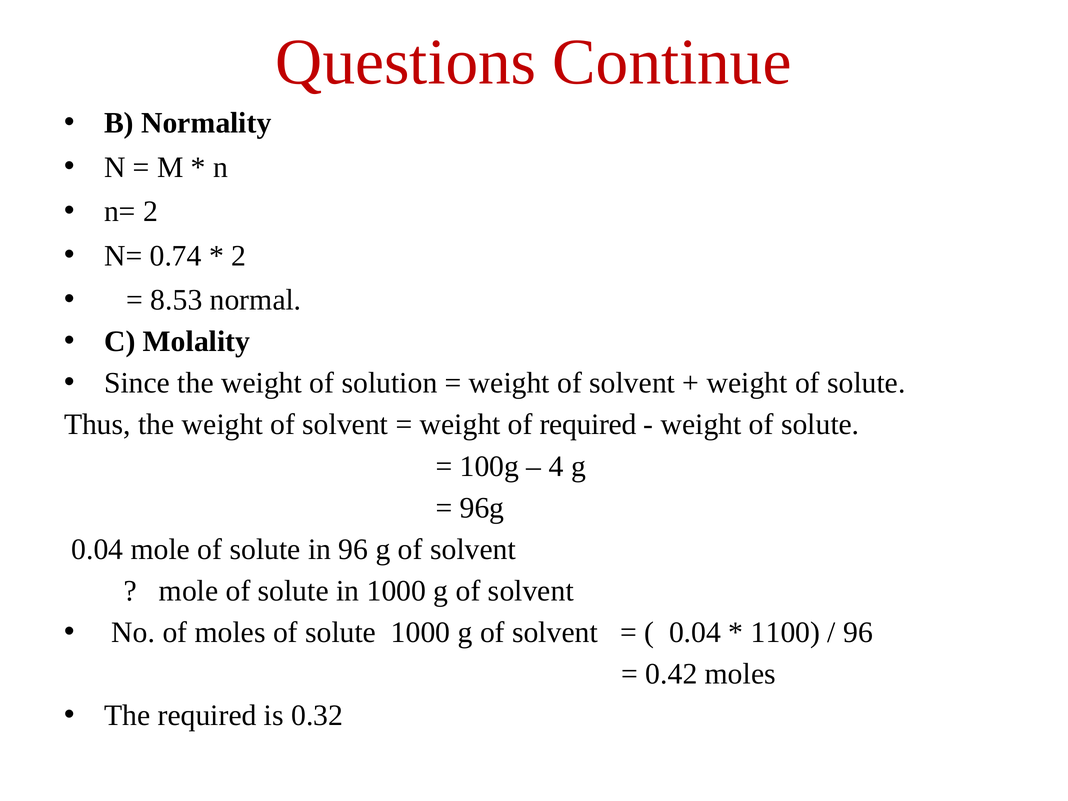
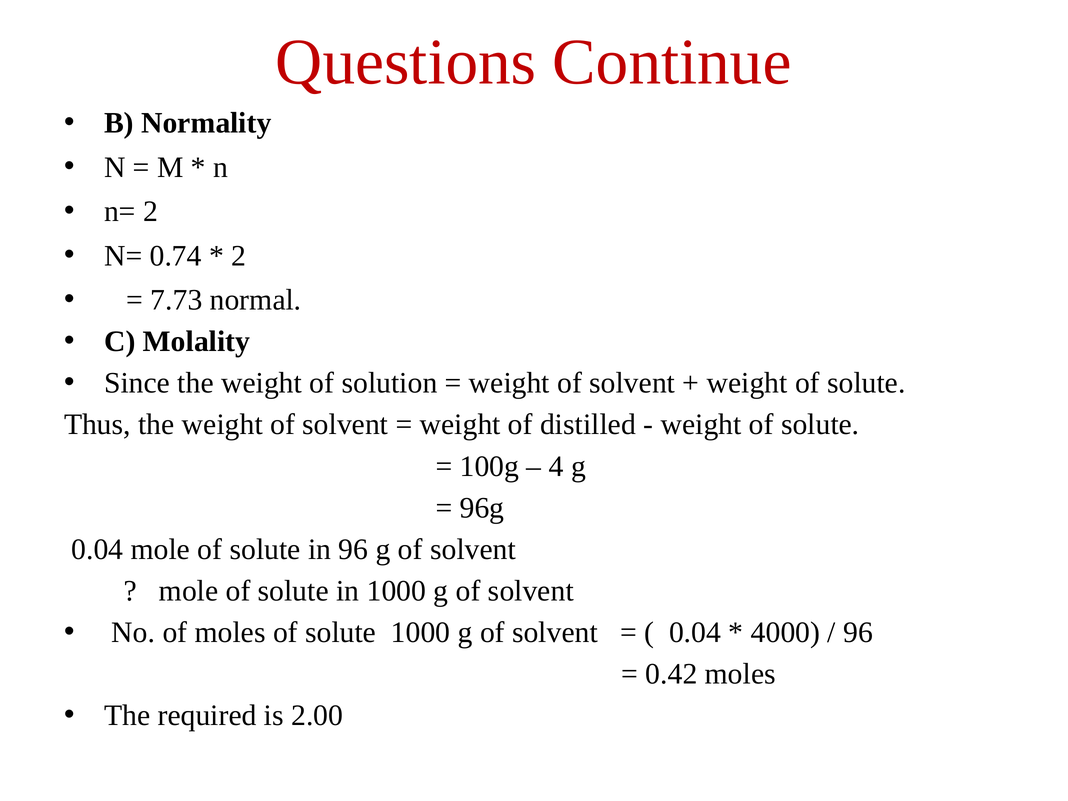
8.53: 8.53 -> 7.73
of required: required -> distilled
1100: 1100 -> 4000
0.32: 0.32 -> 2.00
